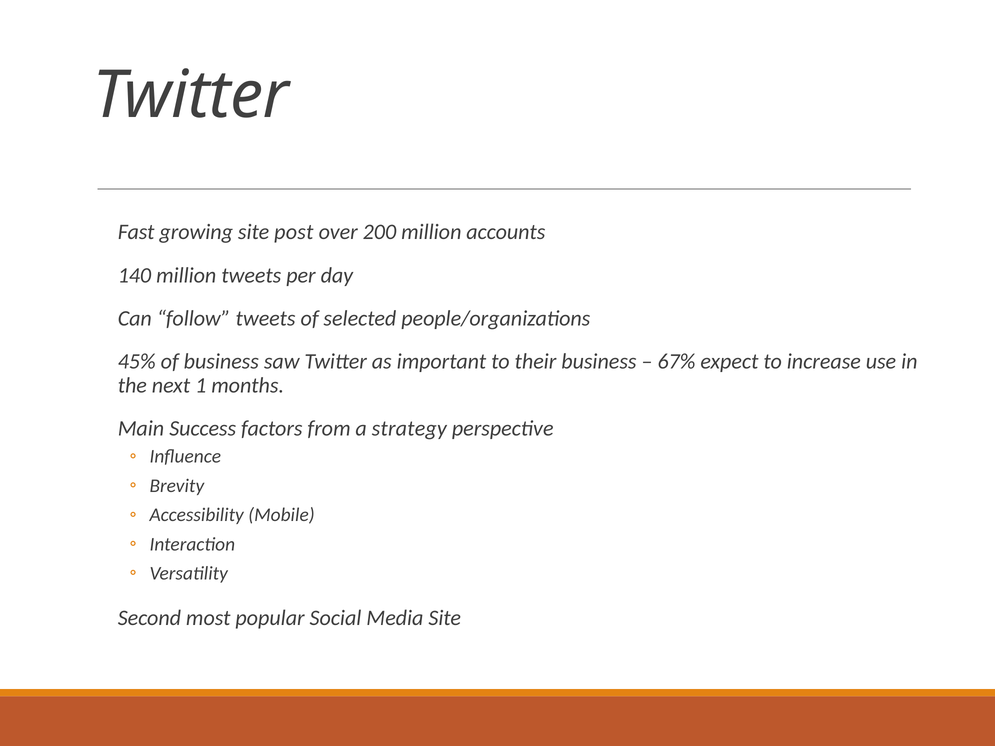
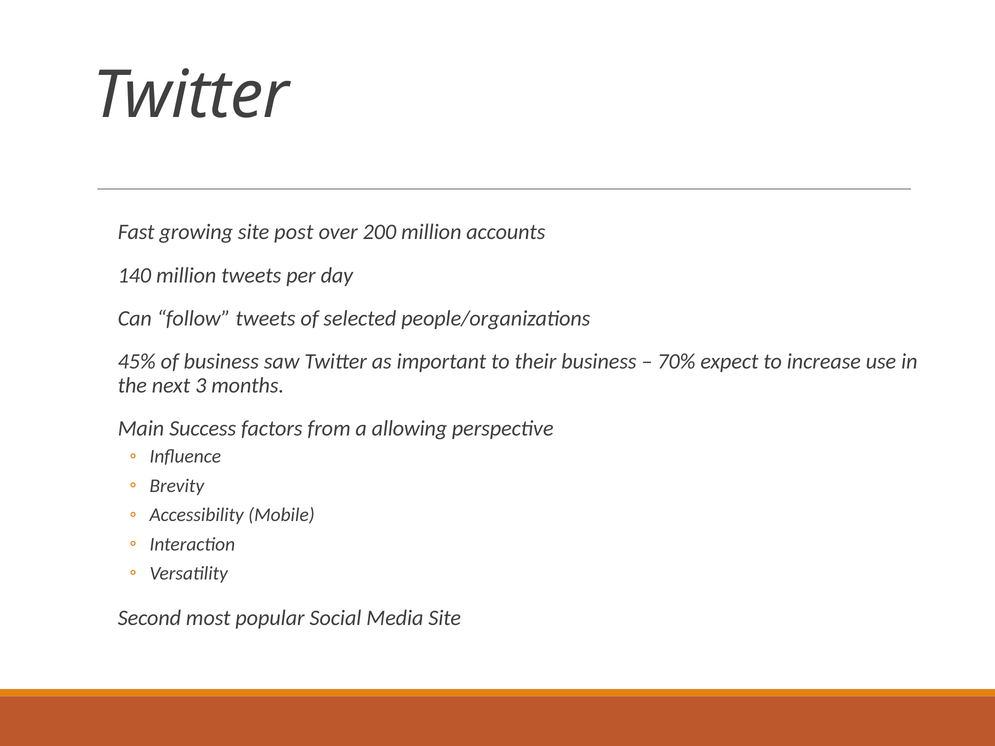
67%: 67% -> 70%
1: 1 -> 3
strategy: strategy -> allowing
